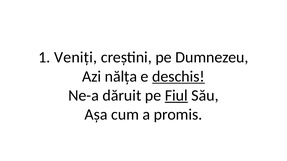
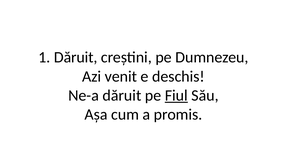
1 Veniți: Veniți -> Dăruit
nălța: nălța -> venit
deschis underline: present -> none
